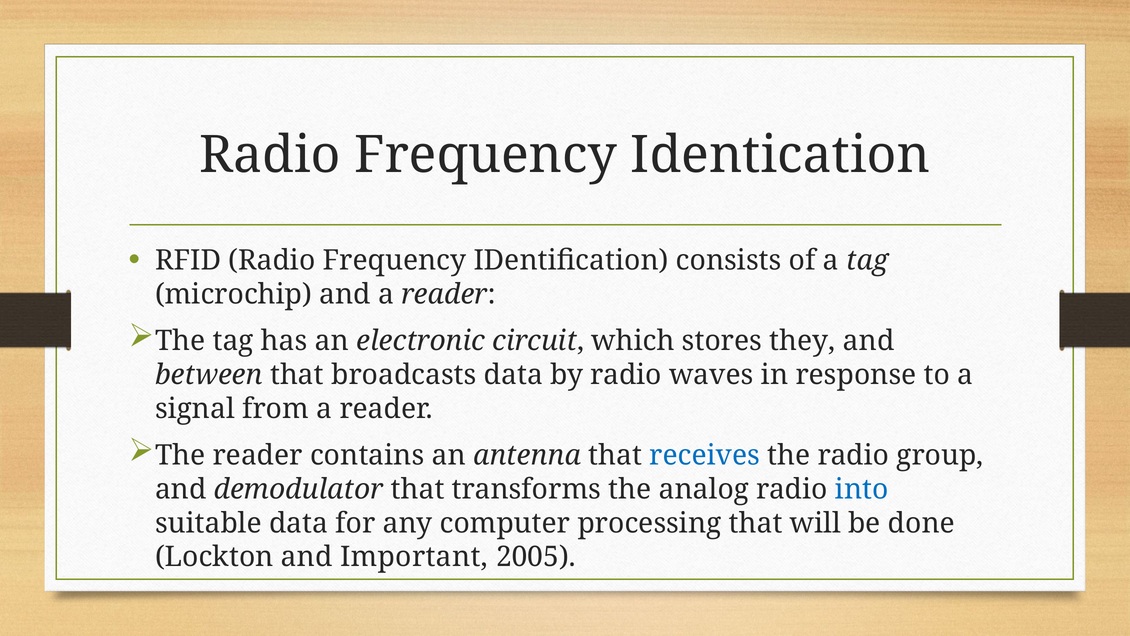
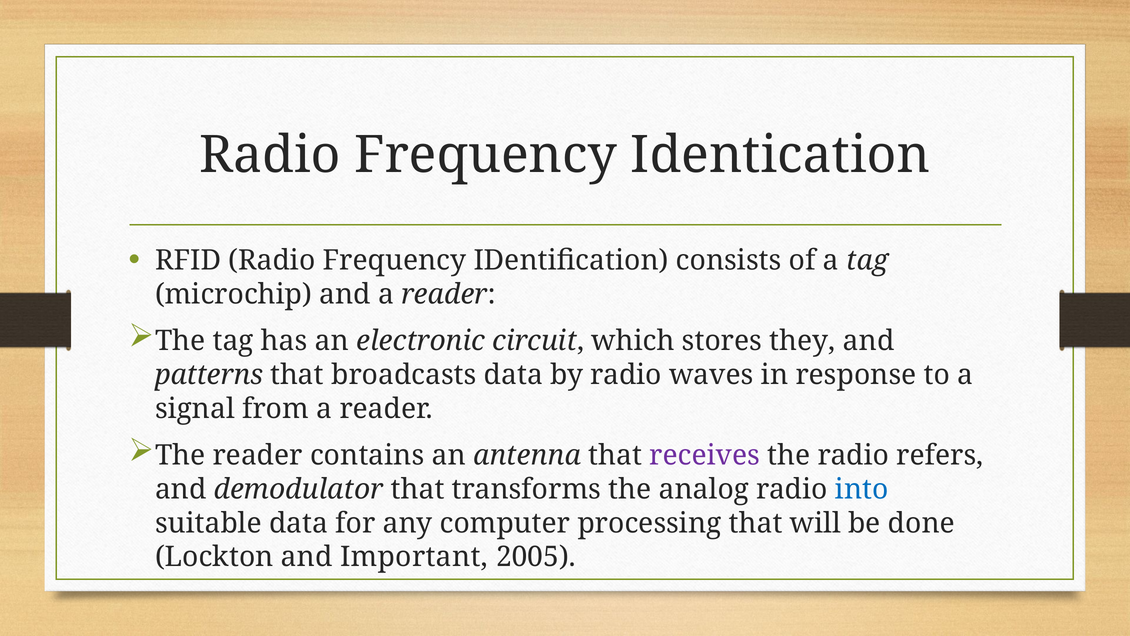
between: between -> patterns
receives colour: blue -> purple
group: group -> refers
